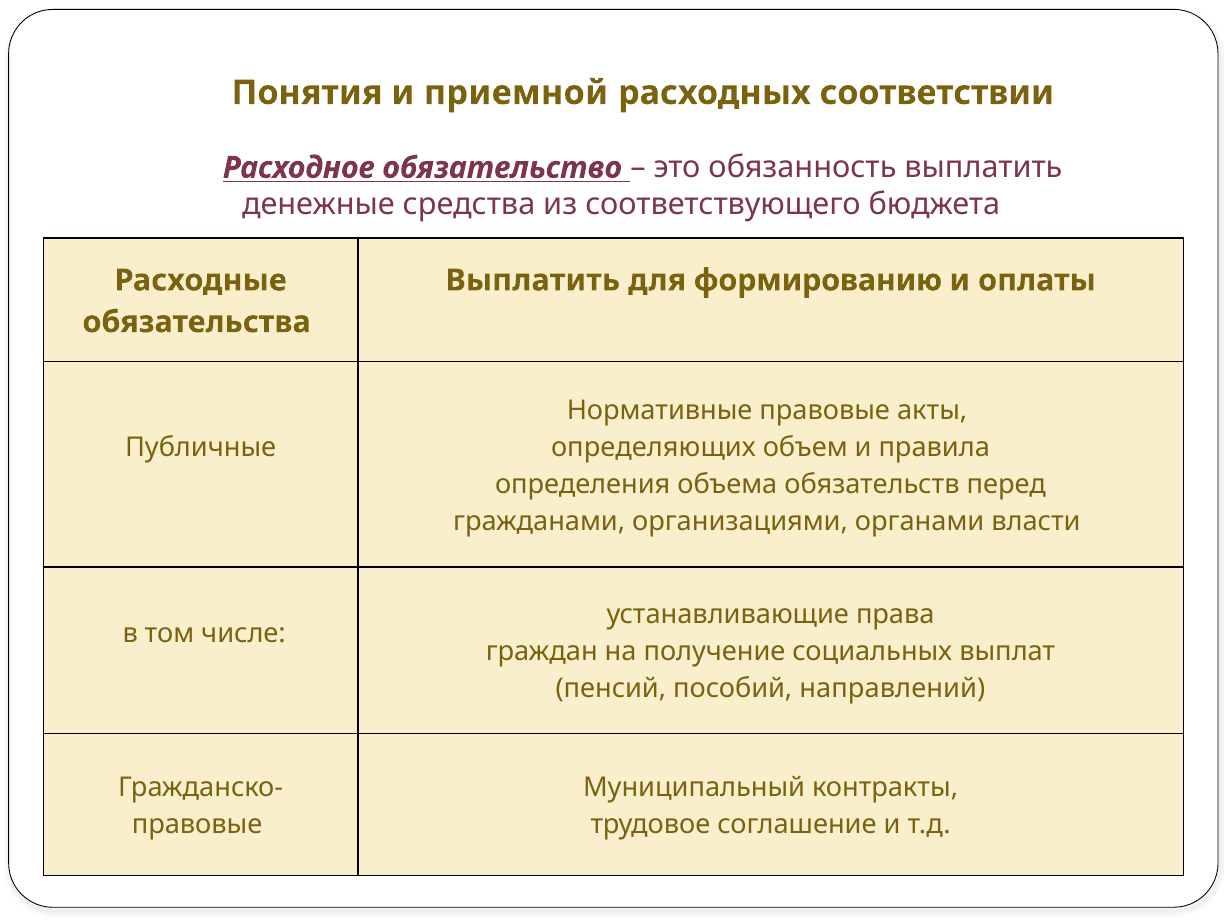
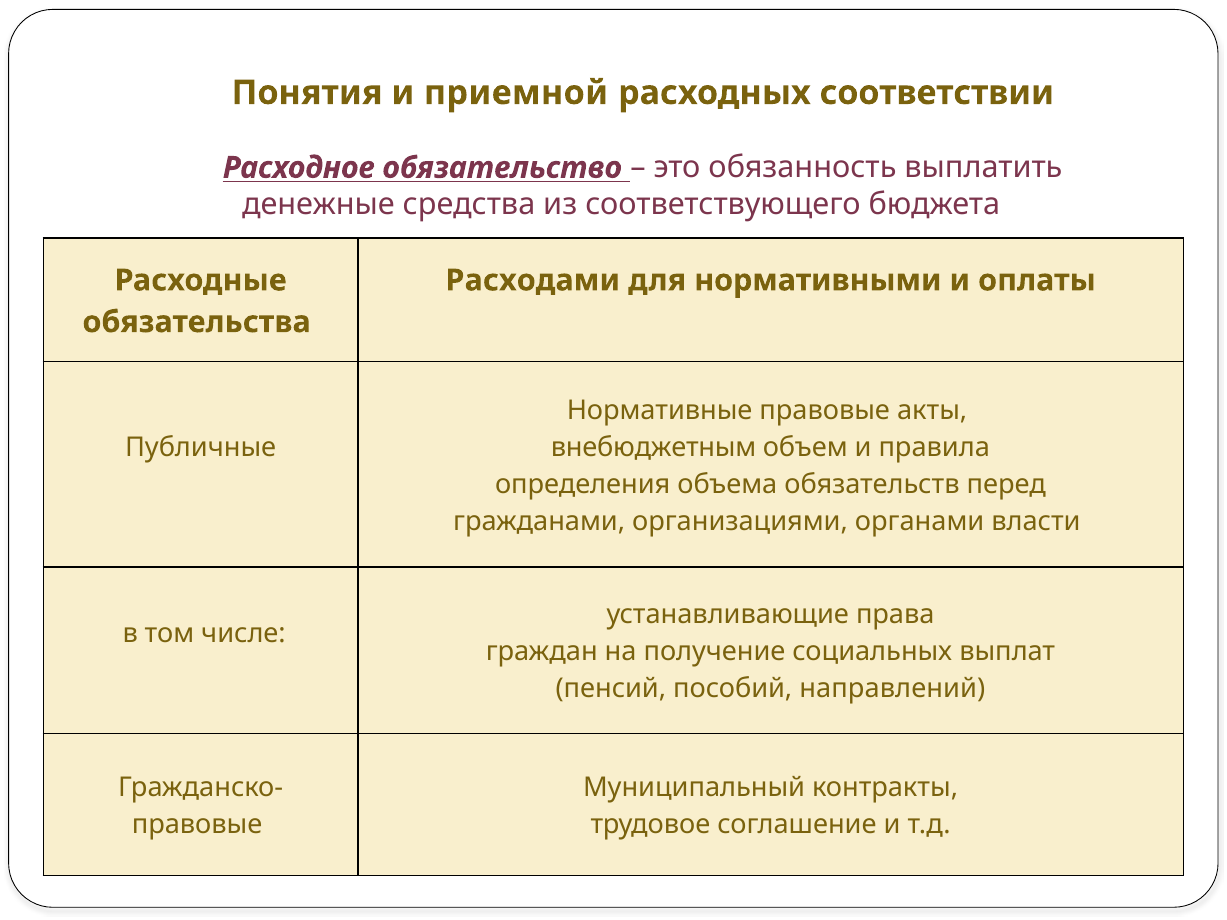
Выплатить at (533, 280): Выплатить -> Расходами
формированию: формированию -> нормативными
определяющих: определяющих -> внебюджетным
